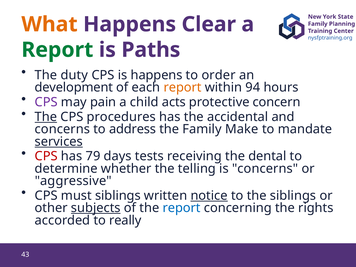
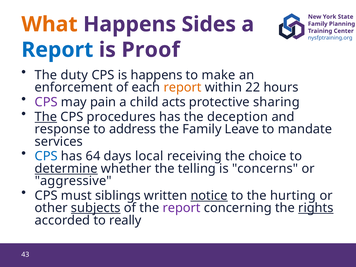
Clear: Clear -> Sides
Report at (57, 50) colour: green -> blue
Paths: Paths -> Proof
order: order -> make
development: development -> enforcement
94: 94 -> 22
concern: concern -> sharing
accidental: accidental -> deception
concerns at (62, 129): concerns -> response
Make: Make -> Leave
services underline: present -> none
CPS at (46, 156) colour: red -> blue
79: 79 -> 64
tests: tests -> local
dental: dental -> choice
determine underline: none -> present
the siblings: siblings -> hurting
report at (182, 208) colour: blue -> purple
rights underline: none -> present
